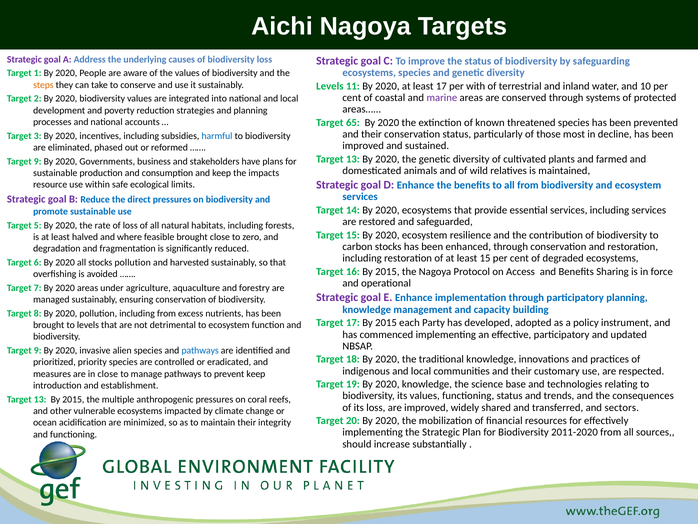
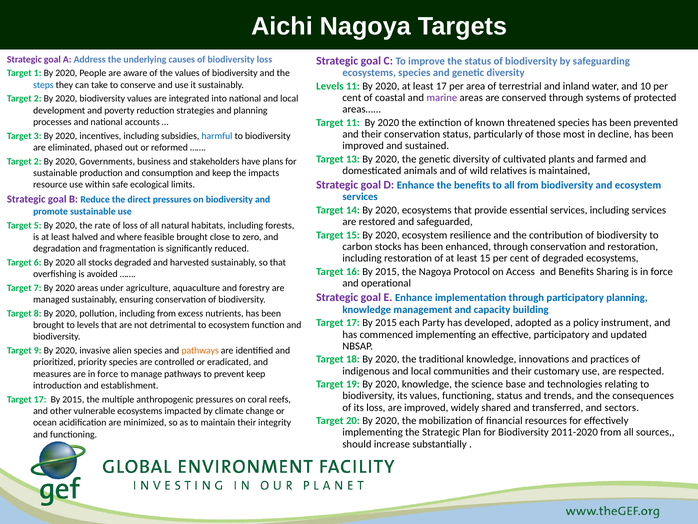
steps colour: orange -> blue
with: with -> area
Target 65: 65 -> 11
9 at (38, 161): 9 -> 2
stocks pollution: pollution -> degraded
pathways at (200, 350) colour: blue -> orange
are in close: close -> force
13 at (40, 399): 13 -> 17
